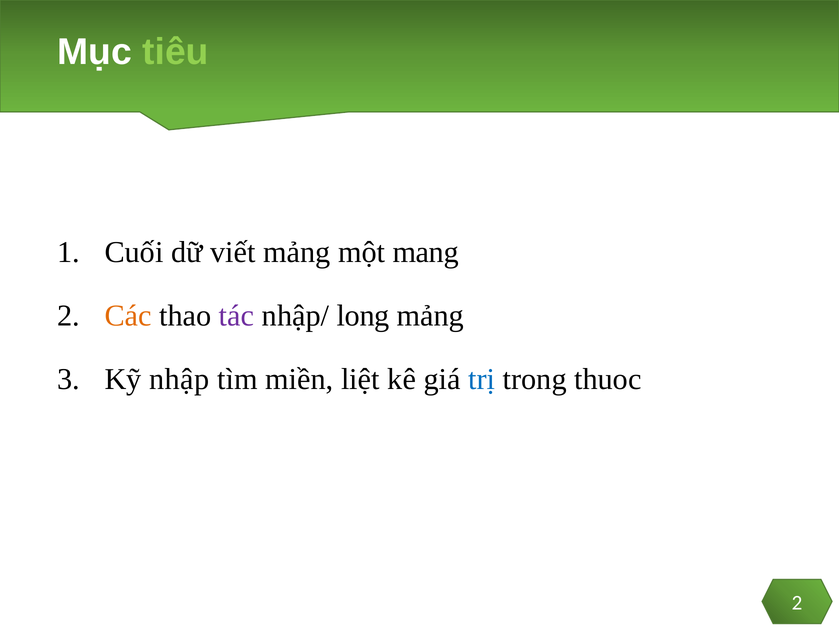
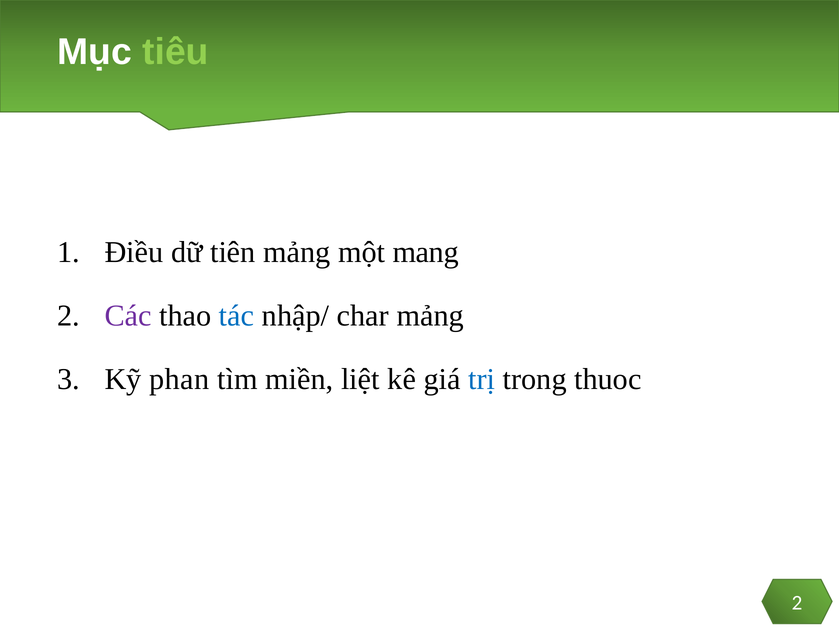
Cuối: Cuối -> Điều
viết: viết -> tiên
Các colour: orange -> purple
tác colour: purple -> blue
long: long -> char
nhập: nhập -> phan
